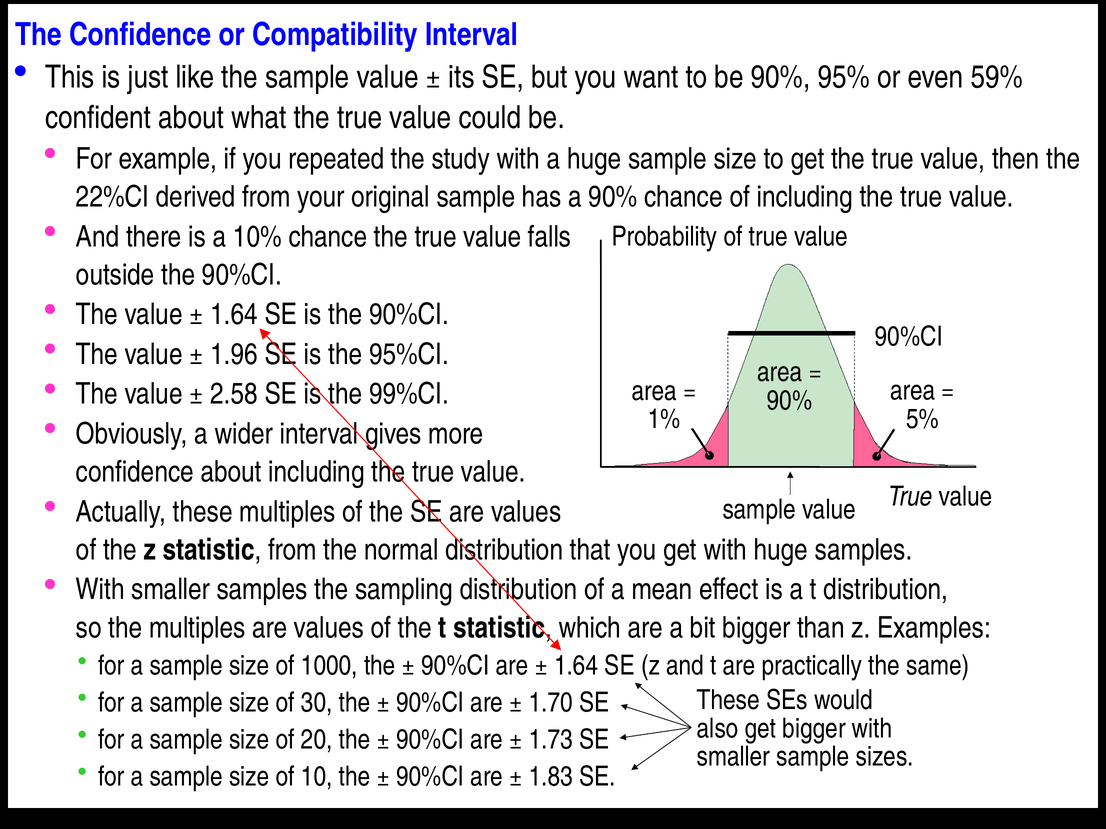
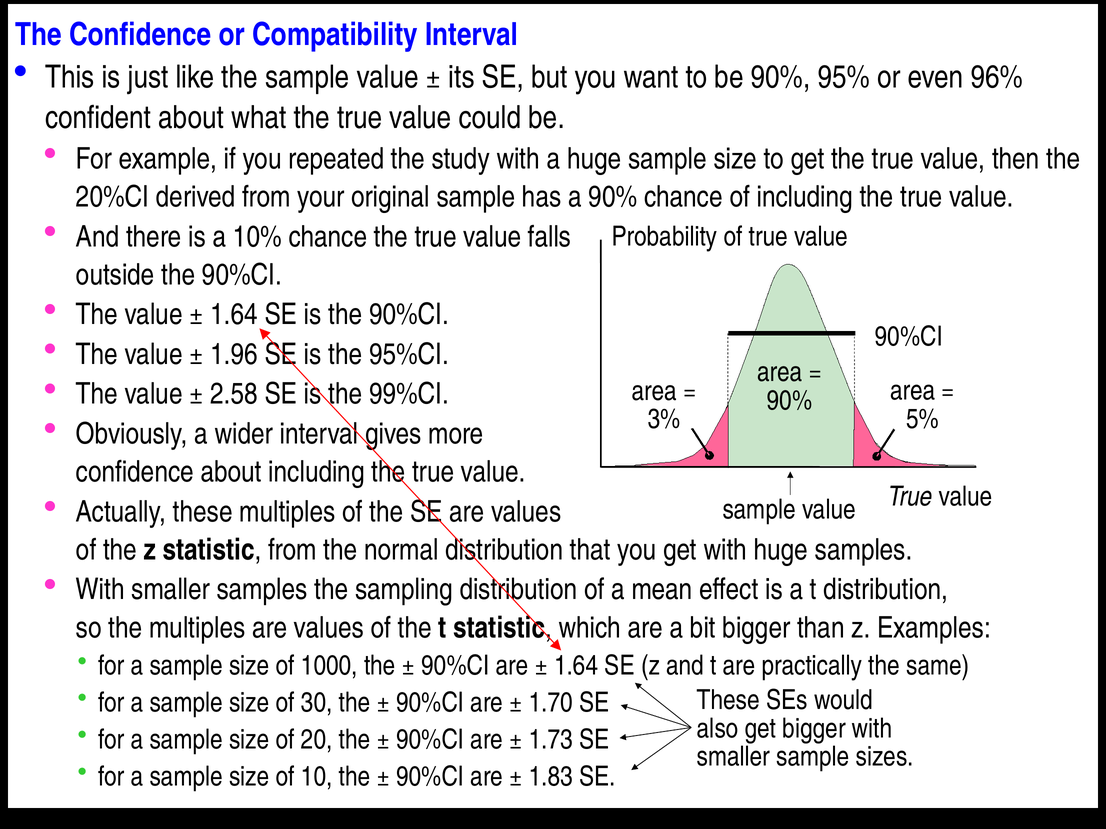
59%: 59% -> 96%
22%CI: 22%CI -> 20%CI
1%: 1% -> 3%
